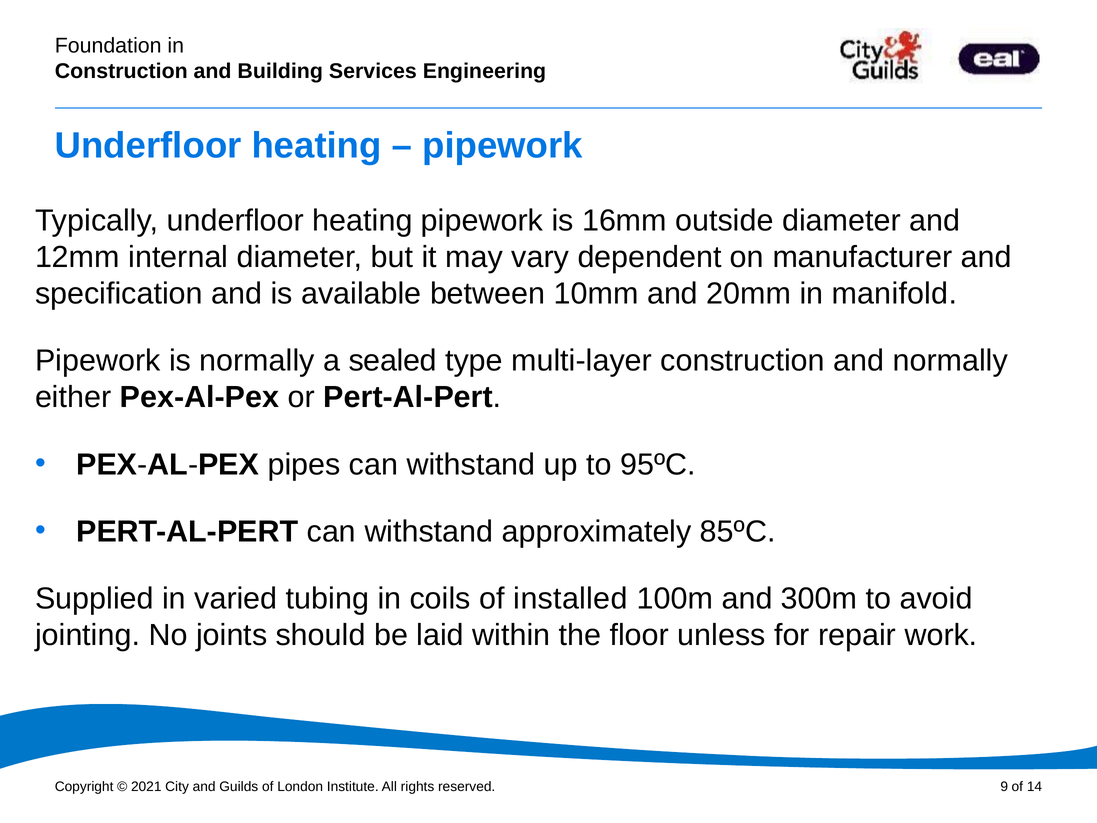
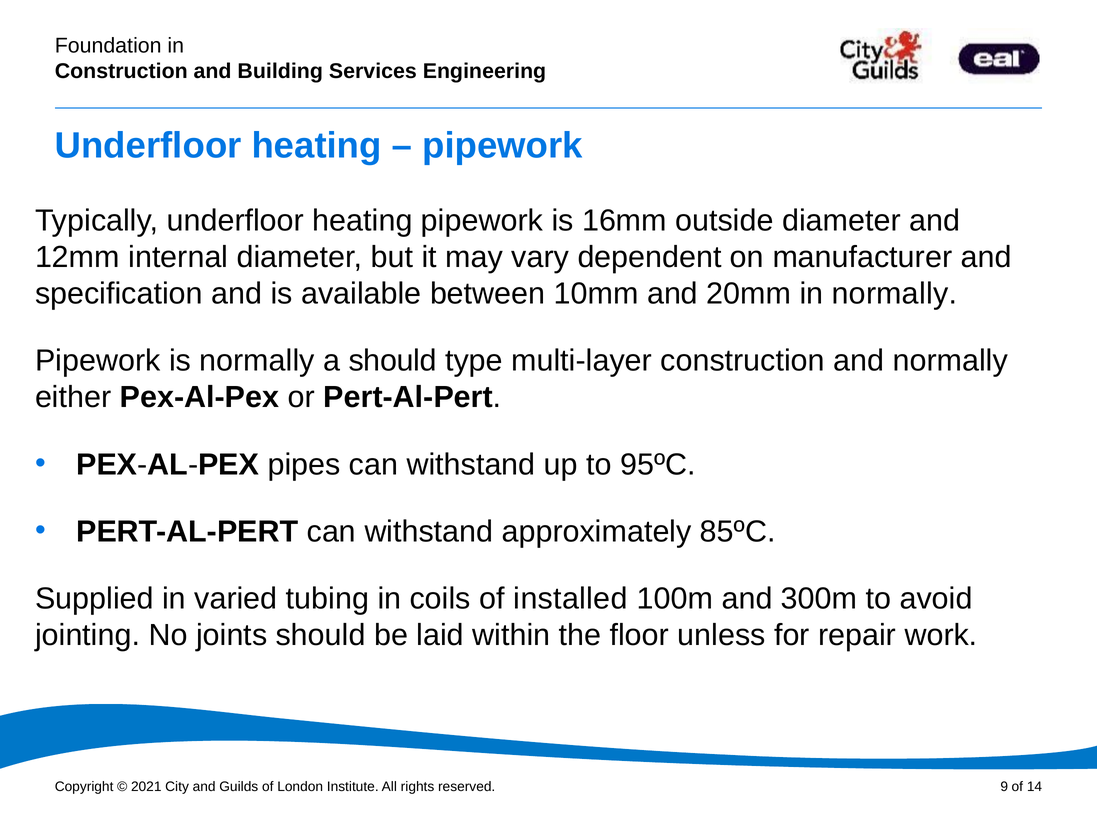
in manifold: manifold -> normally
a sealed: sealed -> should
